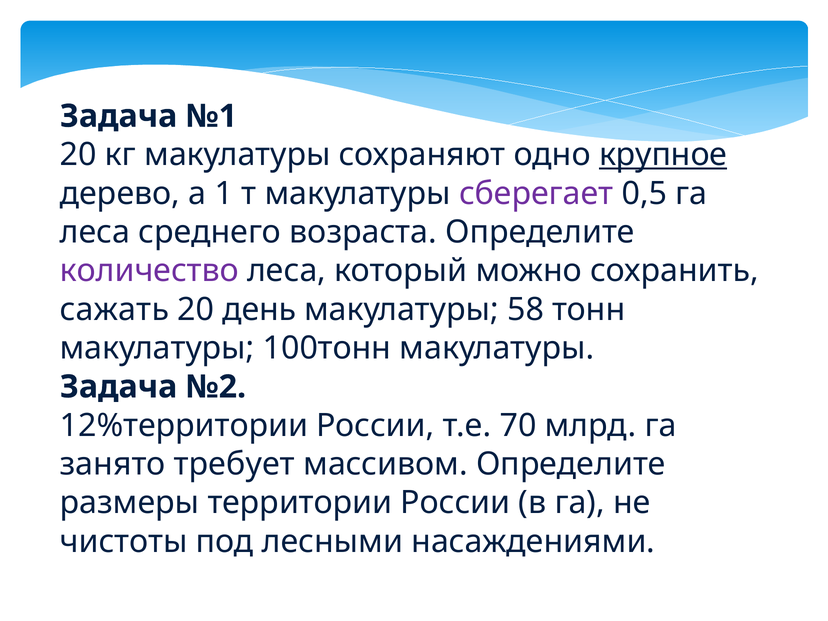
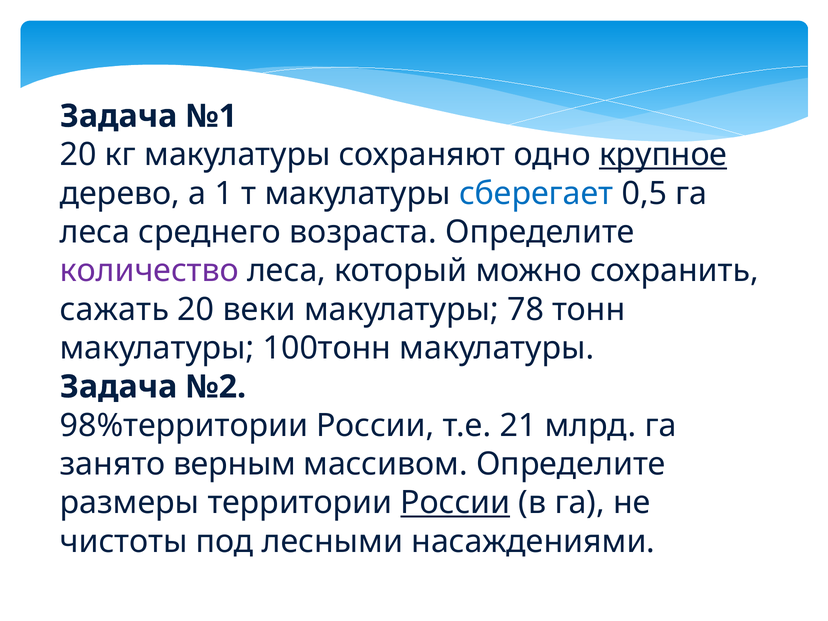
сберегает colour: purple -> blue
день: день -> веки
58: 58 -> 78
12%территории: 12%территории -> 98%территории
70: 70 -> 21
требует: требует -> верным
России at (455, 503) underline: none -> present
